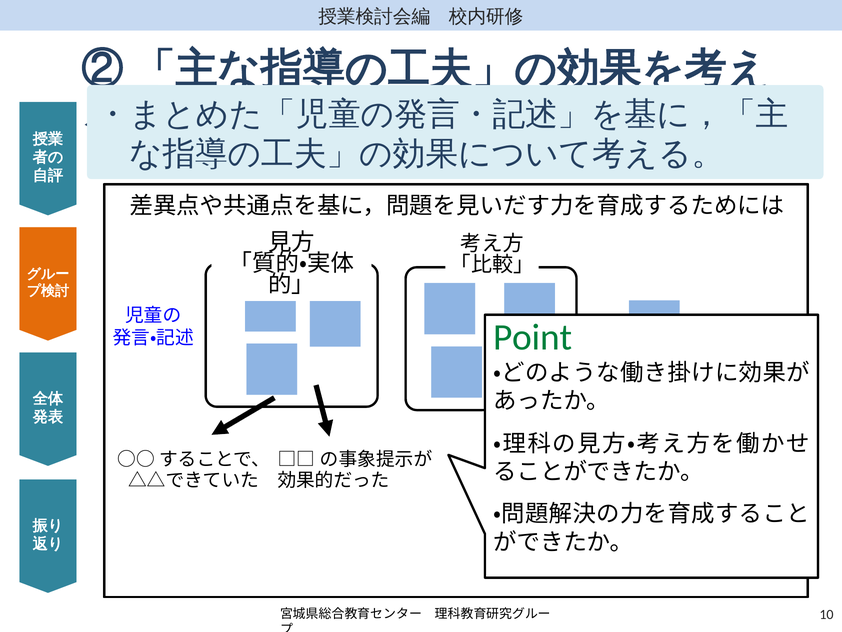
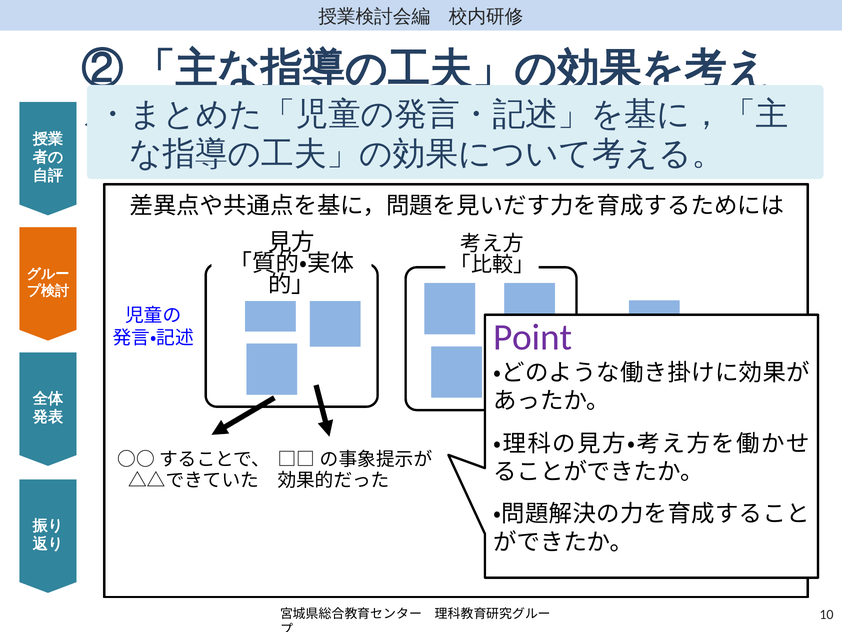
Point colour: green -> purple
